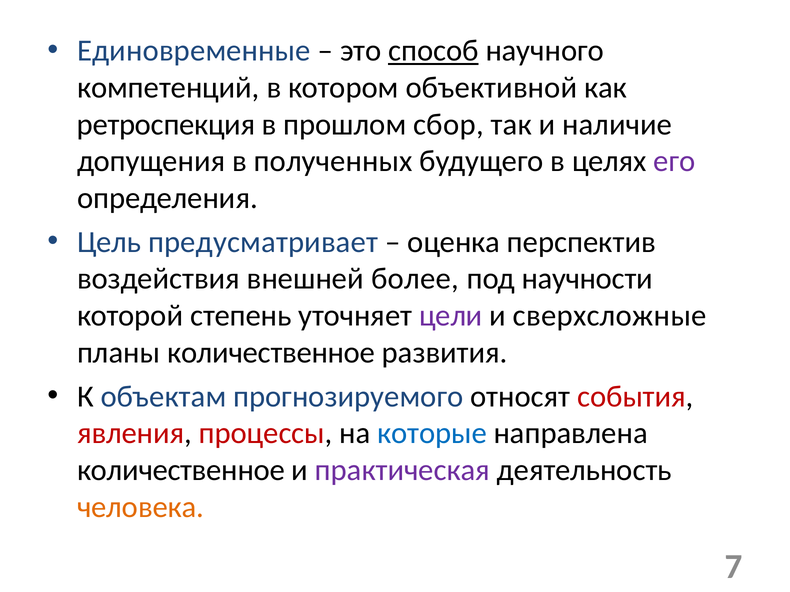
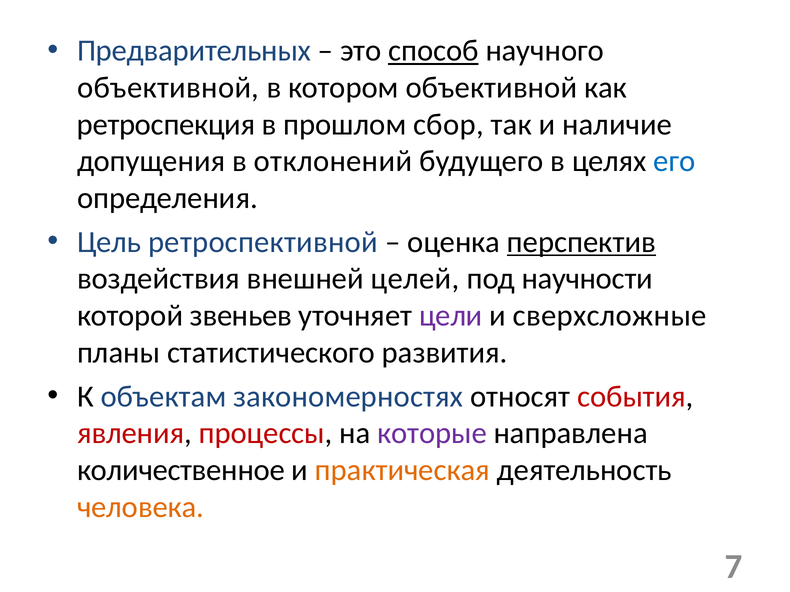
Единовременные: Единовременные -> Предварительных
компетенций at (168, 88): компетенций -> объективной
полученных: полученных -> отклонений
его colour: purple -> blue
предусматривает: предусматривает -> ретроспективной
перспектив underline: none -> present
более: более -> целей
степень: степень -> звеньев
планы количественное: количественное -> статистического
прогнозируемого: прогнозируемого -> закономерностях
которые colour: blue -> purple
практическая colour: purple -> orange
